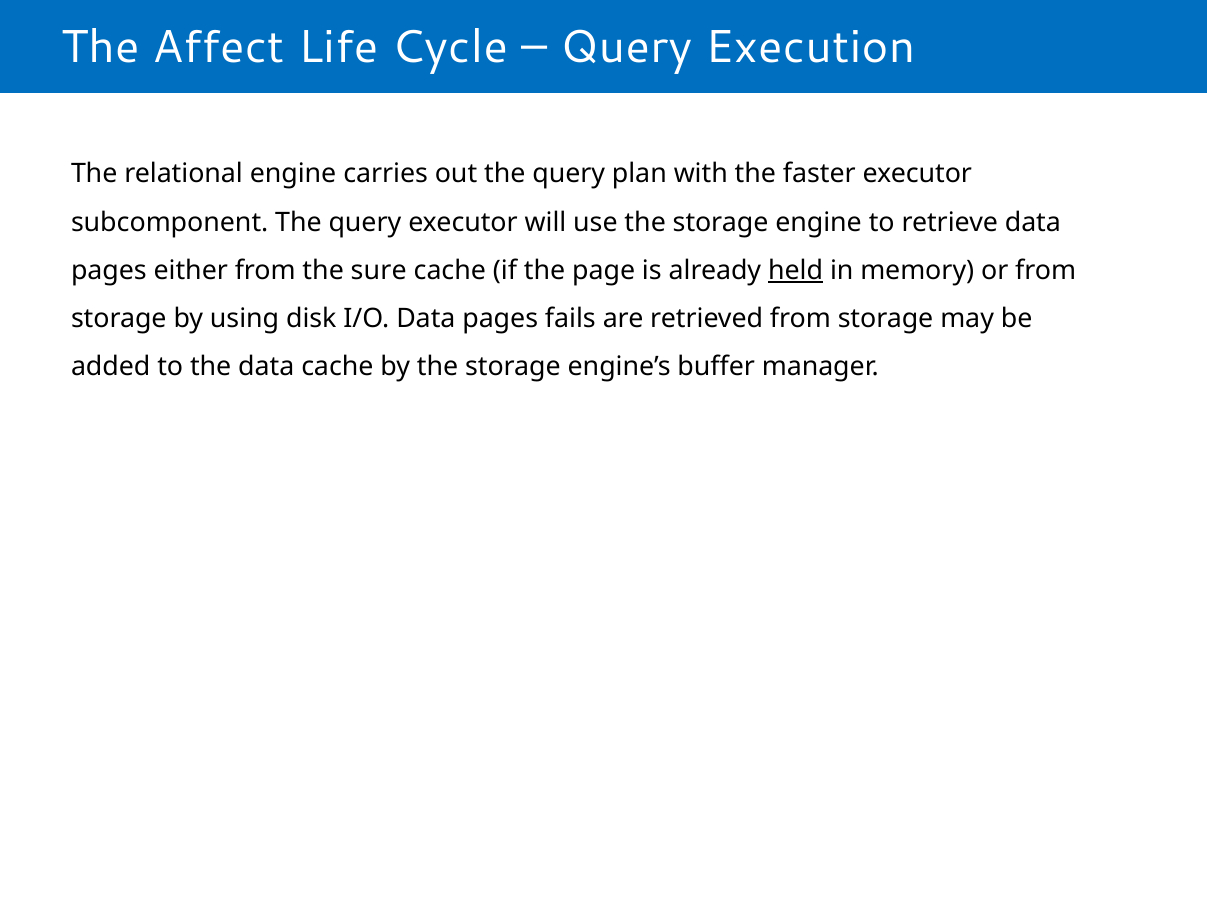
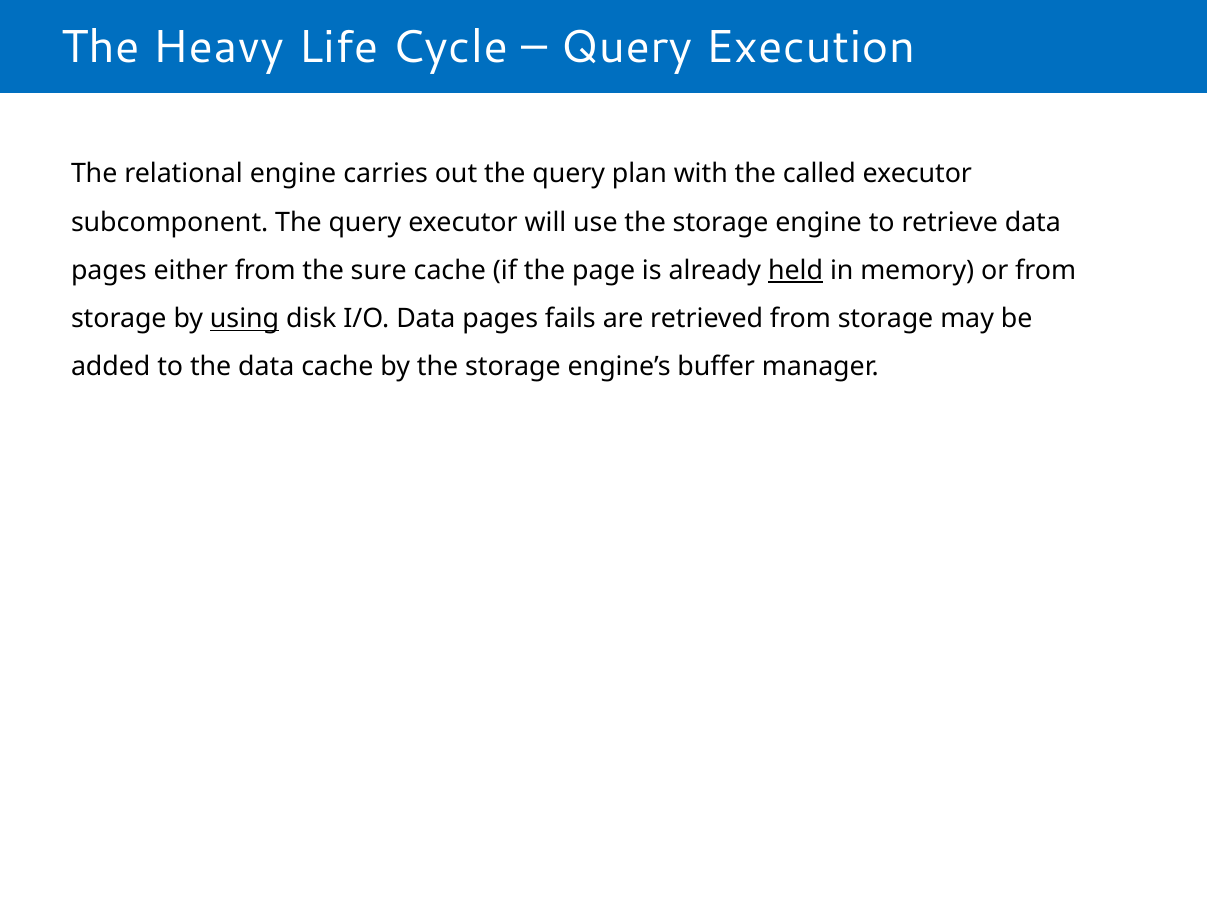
Affect: Affect -> Heavy
faster: faster -> called
using underline: none -> present
